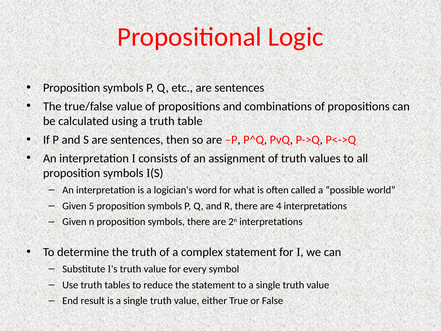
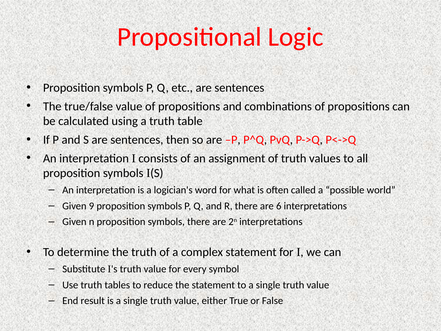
5: 5 -> 9
4: 4 -> 6
